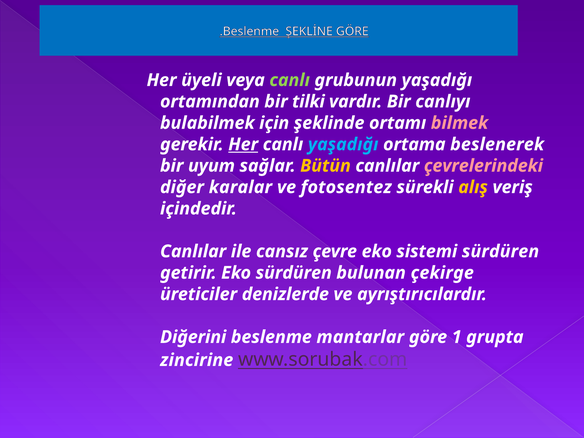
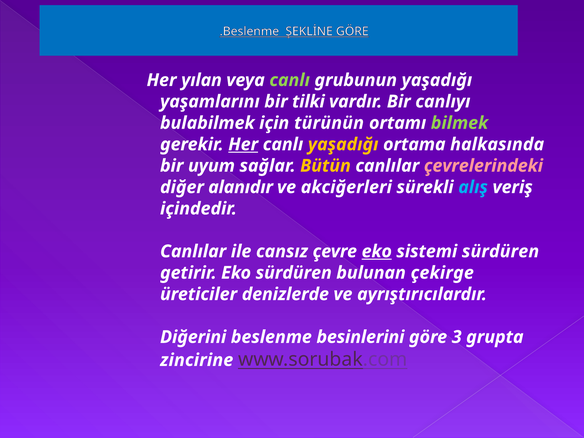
üyeli: üyeli -> yılan
ortamından: ortamından -> yaşamlarını
şeklinde: şeklinde -> türünün
bilmek colour: pink -> light green
yaşadığı at (343, 144) colour: light blue -> yellow
beslenerek: beslenerek -> halkasında
karalar: karalar -> alanıdır
fotosentez: fotosentez -> akciğerleri
alış colour: yellow -> light blue
eko at (377, 251) underline: none -> present
mantarlar: mantarlar -> besinlerini
1: 1 -> 3
